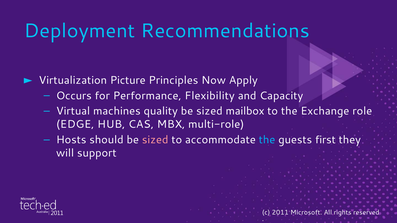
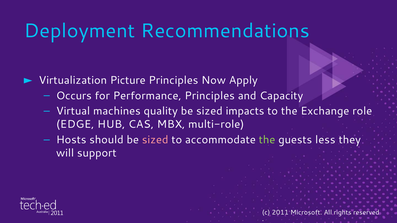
Performance Flexibility: Flexibility -> Principles
mailbox: mailbox -> impacts
the at (267, 140) colour: light blue -> light green
first: first -> less
